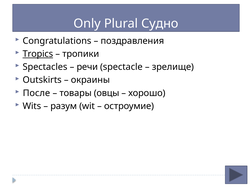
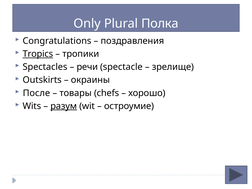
Судно: Судно -> Полка
овцы: овцы -> chefs
разум underline: none -> present
